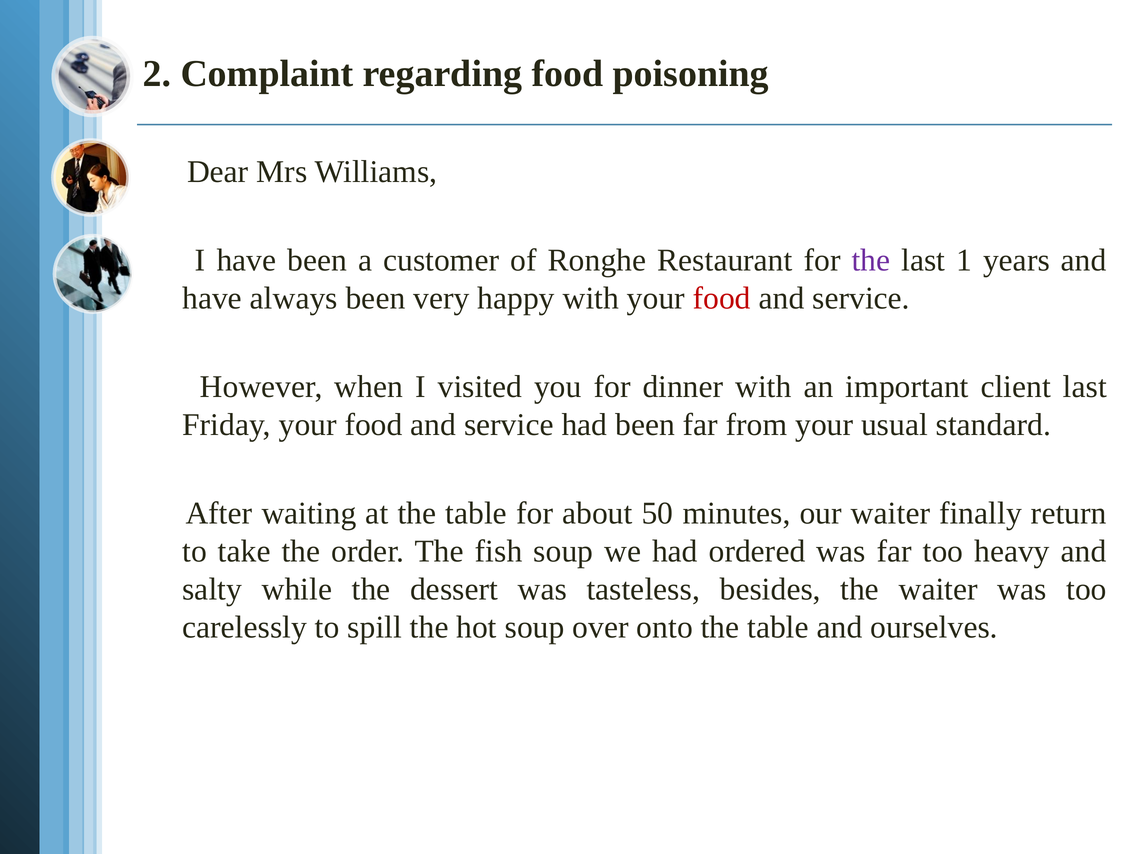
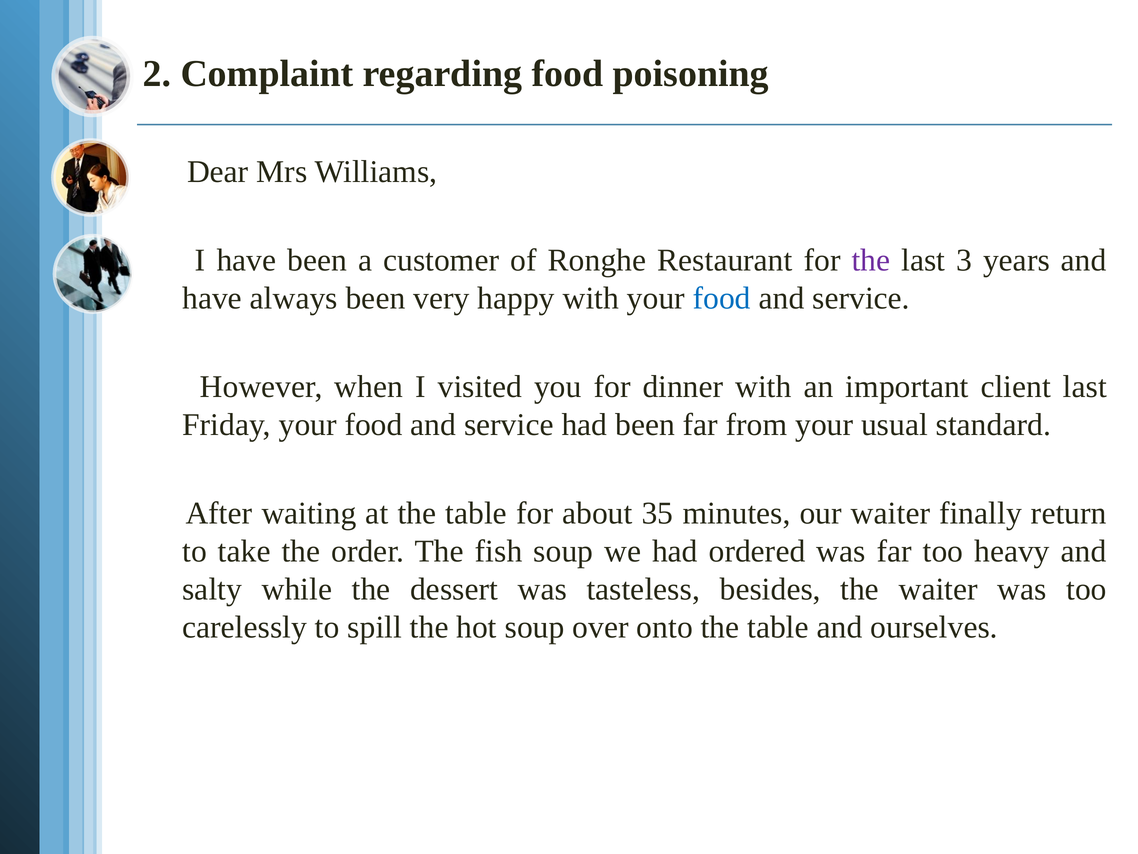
1: 1 -> 3
food at (722, 298) colour: red -> blue
50: 50 -> 35
